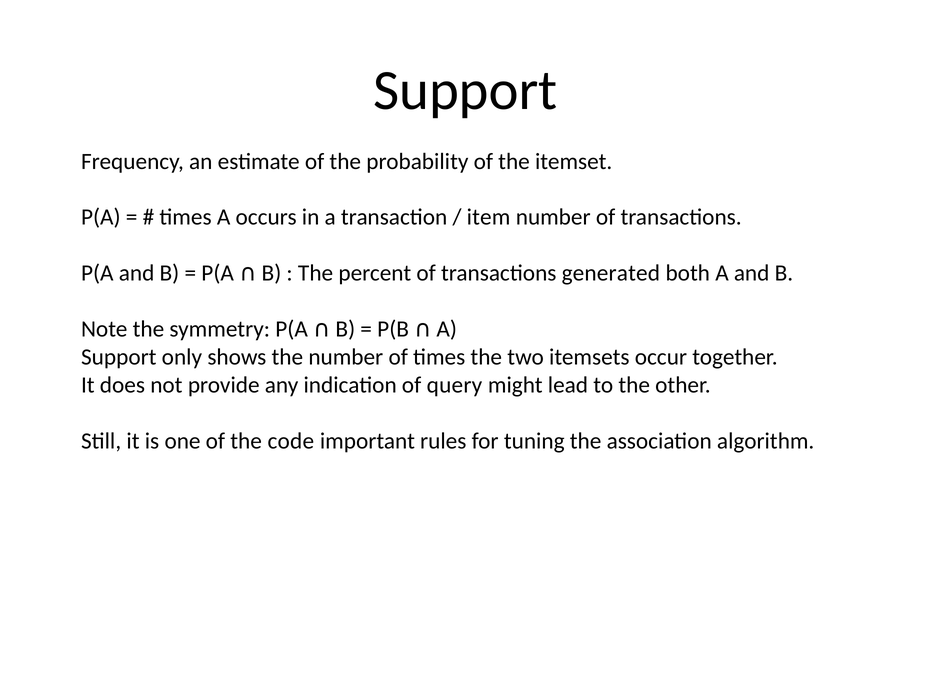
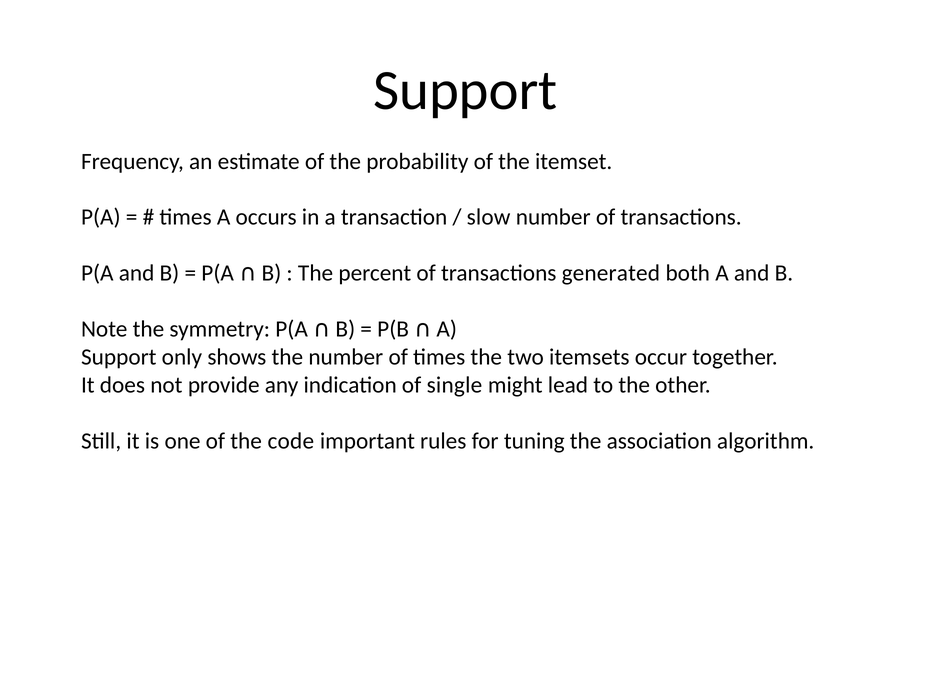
item: item -> slow
query: query -> single
